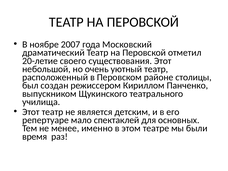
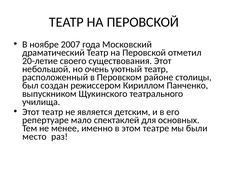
время: время -> место
